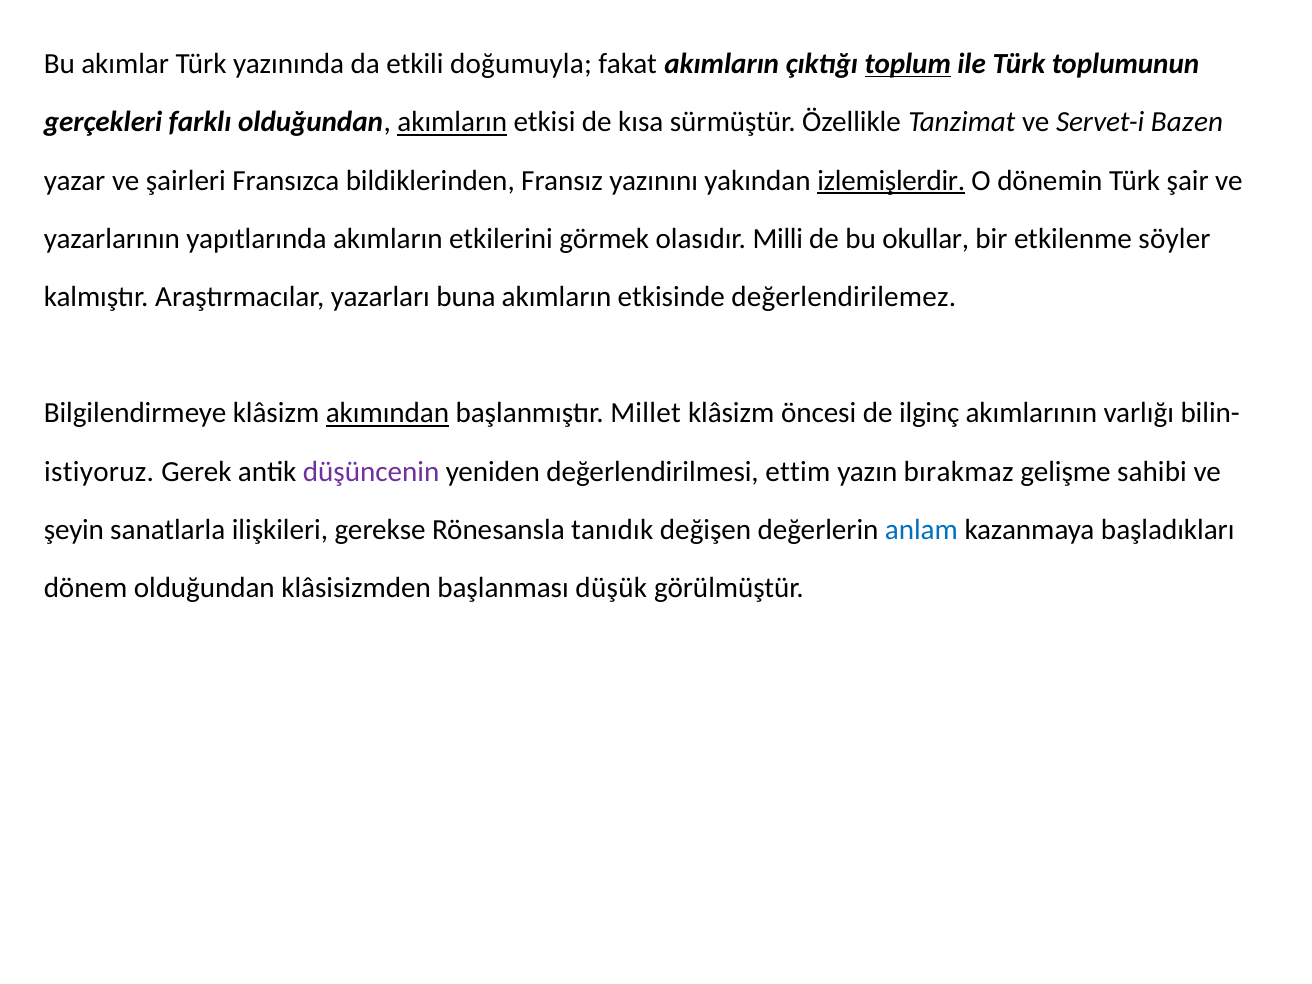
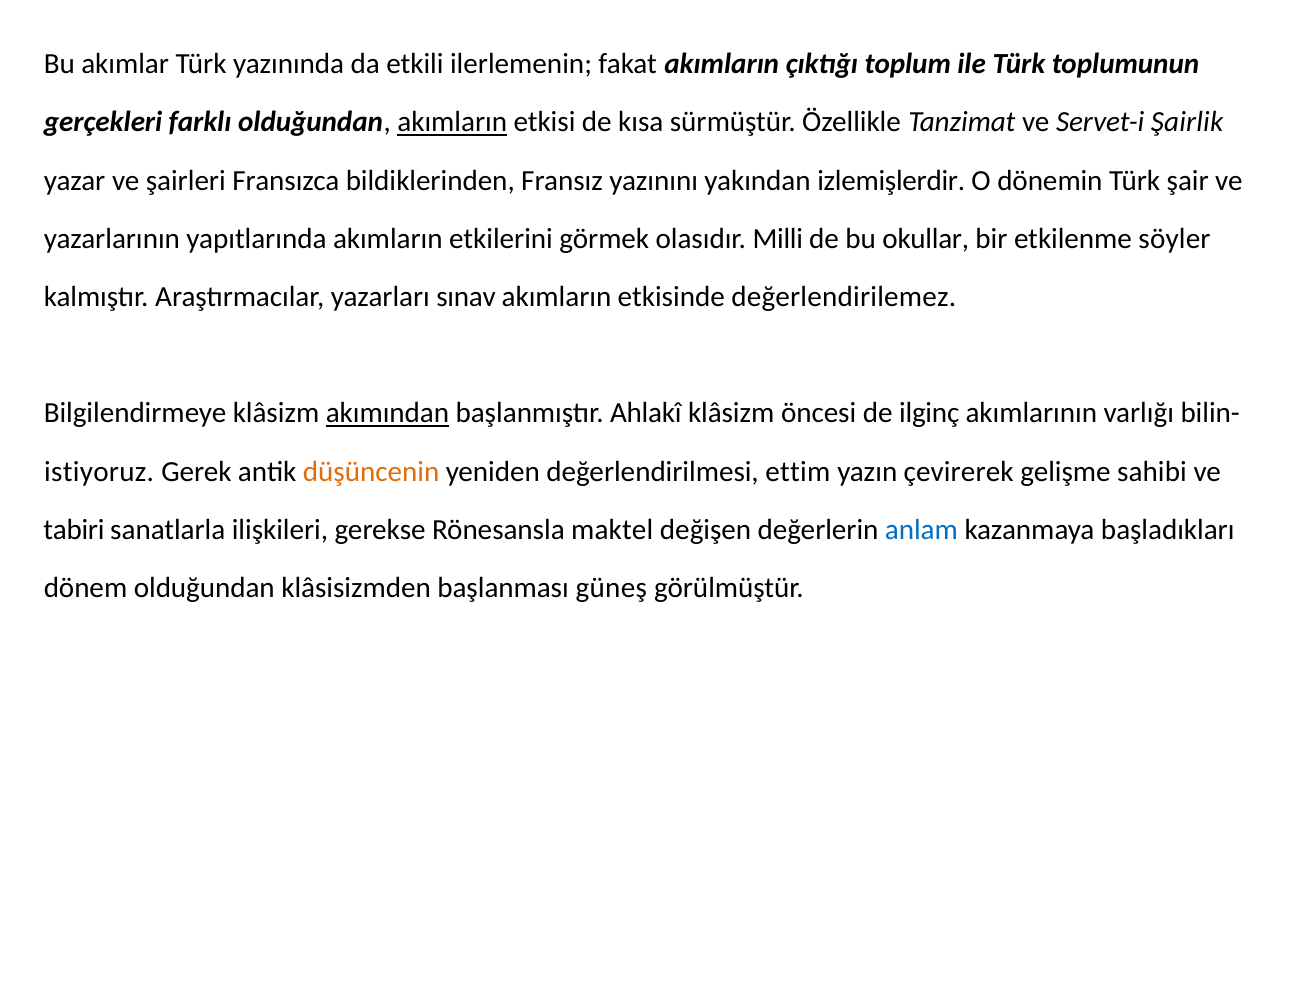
doğumuyla: doğumuyla -> ilerlemenin
toplum underline: present -> none
Bazen: Bazen -> Şairlik
izlemişlerdir underline: present -> none
buna: buna -> sınav
Millet: Millet -> Ahlakî
düşüncenin colour: purple -> orange
bırakmaz: bırakmaz -> çevirerek
şeyin: şeyin -> tabiri
tanıdık: tanıdık -> maktel
düşük: düşük -> güneş
